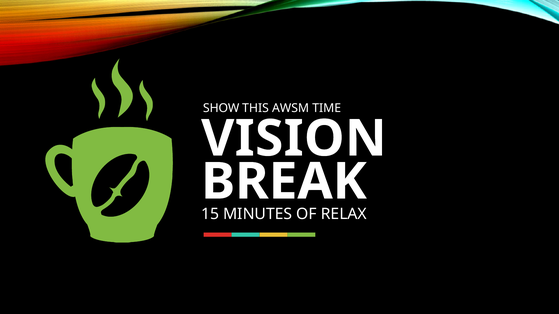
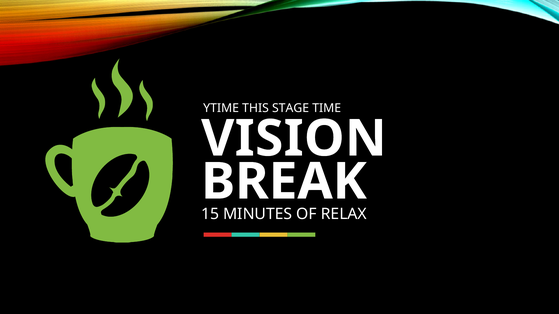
SHOW: SHOW -> YTIME
AWSM: AWSM -> STAGE
